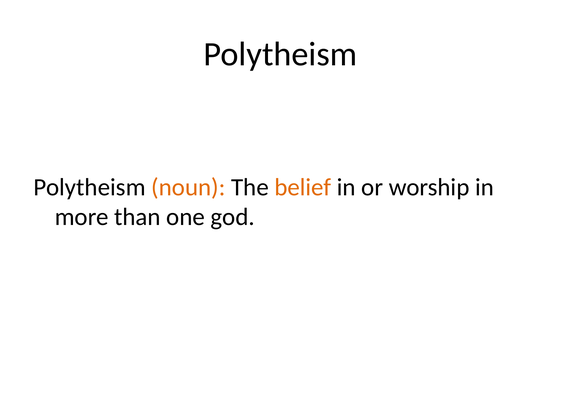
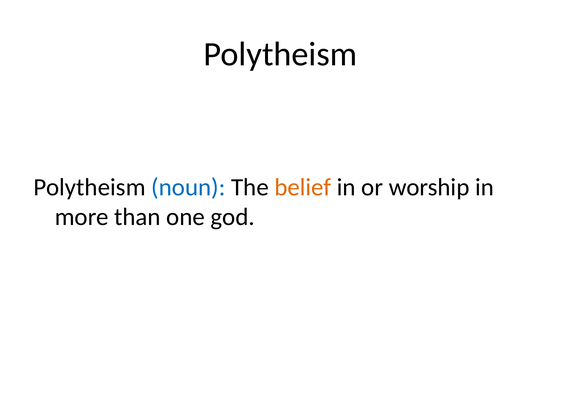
noun colour: orange -> blue
